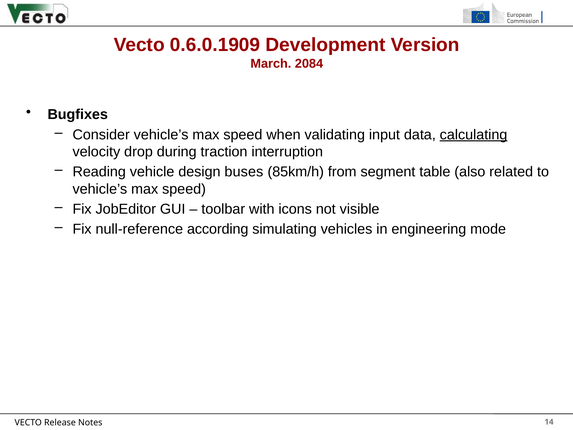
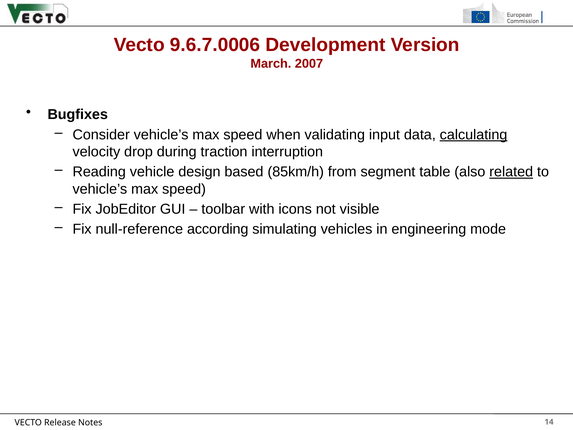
0.6.0.1909: 0.6.0.1909 -> 9.6.7.0006
2084: 2084 -> 2007
buses: buses -> based
related underline: none -> present
